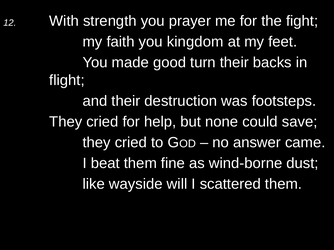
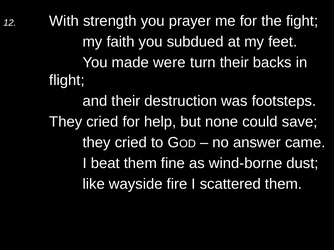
kingdom: kingdom -> subdued
good: good -> were
will: will -> fire
